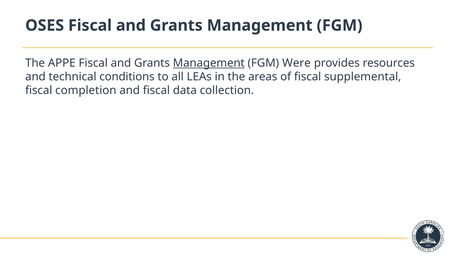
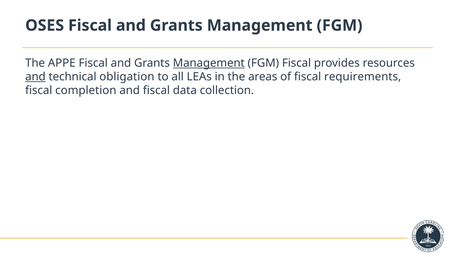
FGM Were: Were -> Fiscal
and at (35, 77) underline: none -> present
conditions: conditions -> obligation
supplemental: supplemental -> requirements
